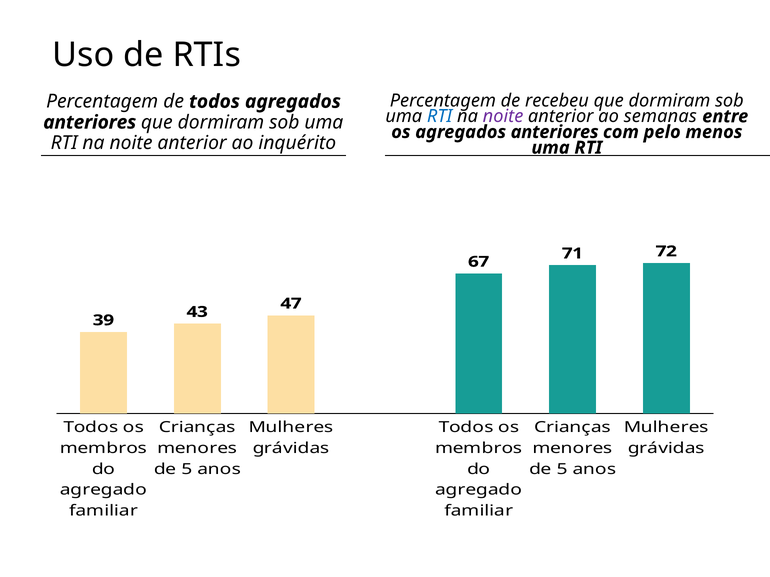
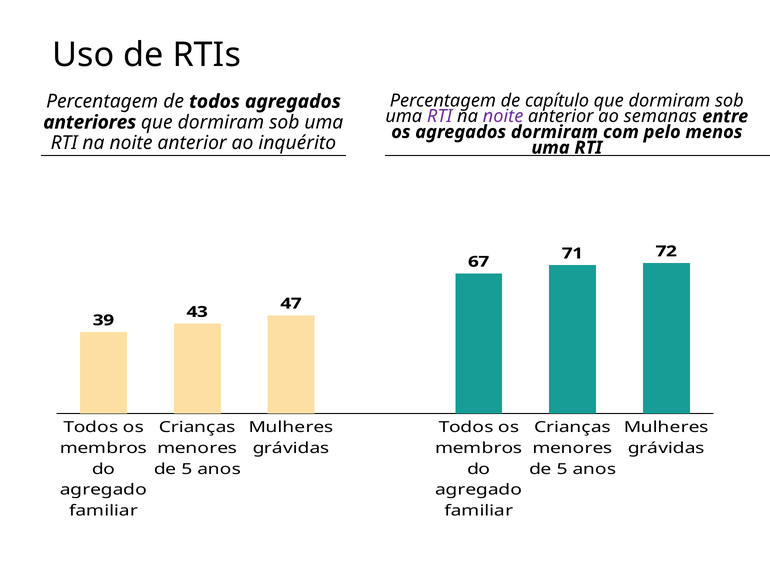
recebeu: recebeu -> capítulo
RTI at (440, 116) colour: blue -> purple
os agregados anteriores: anteriores -> dormiram
